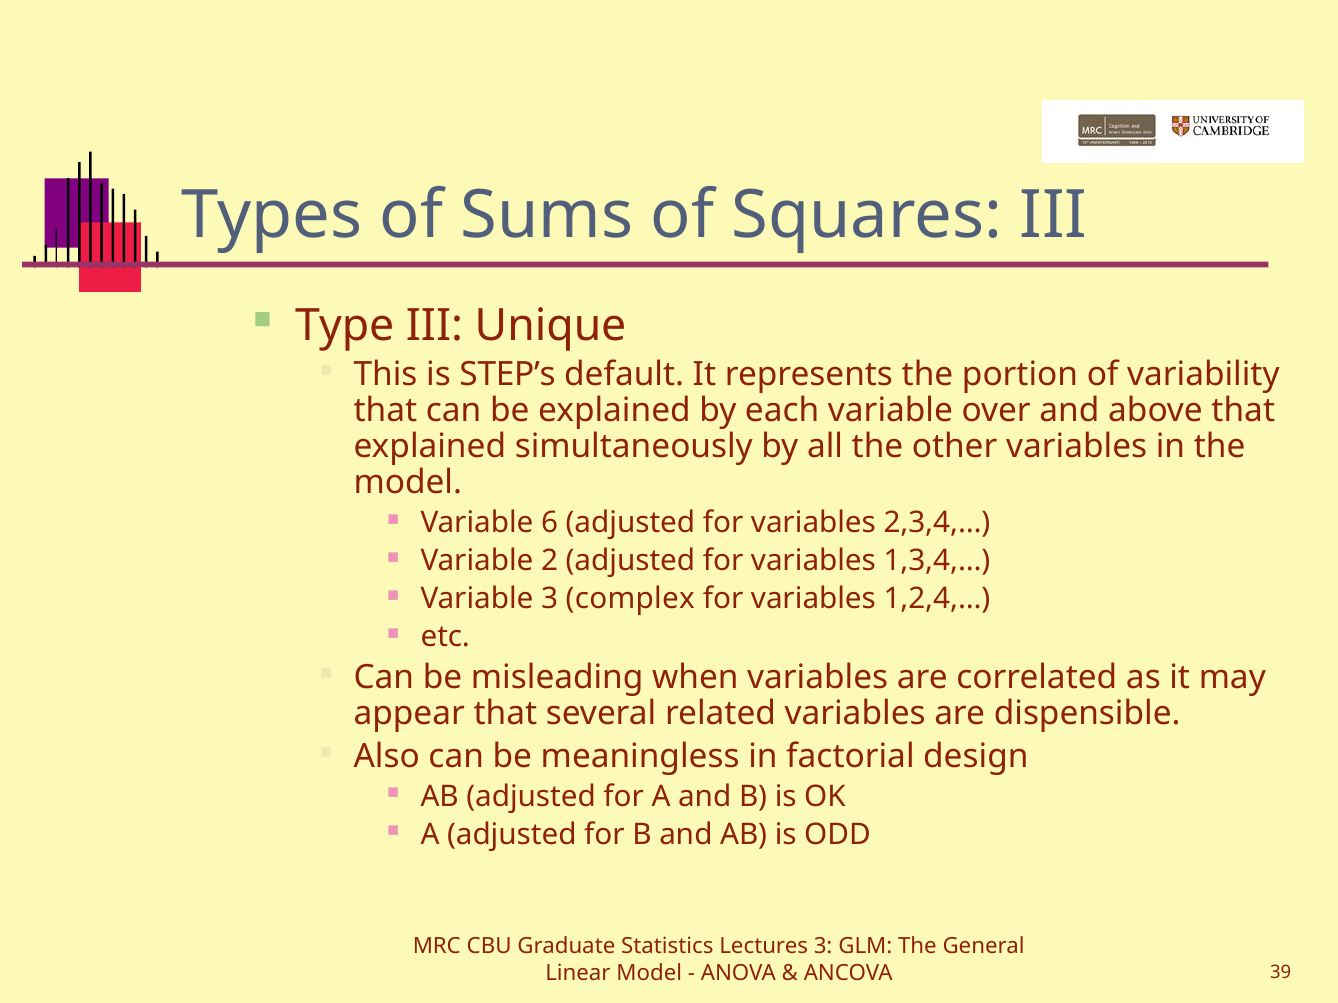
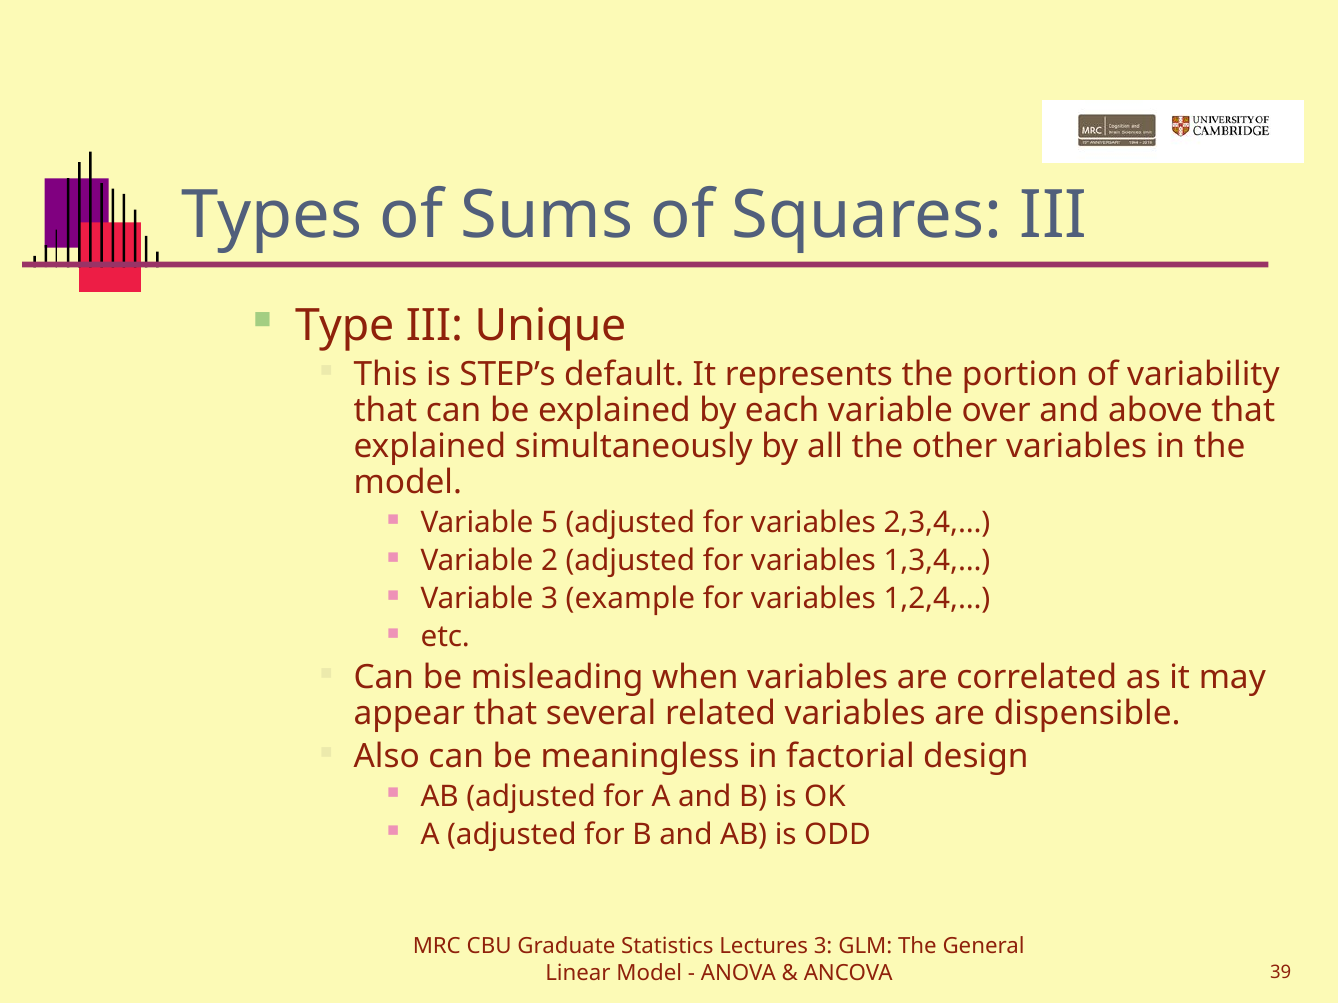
6: 6 -> 5
complex: complex -> example
